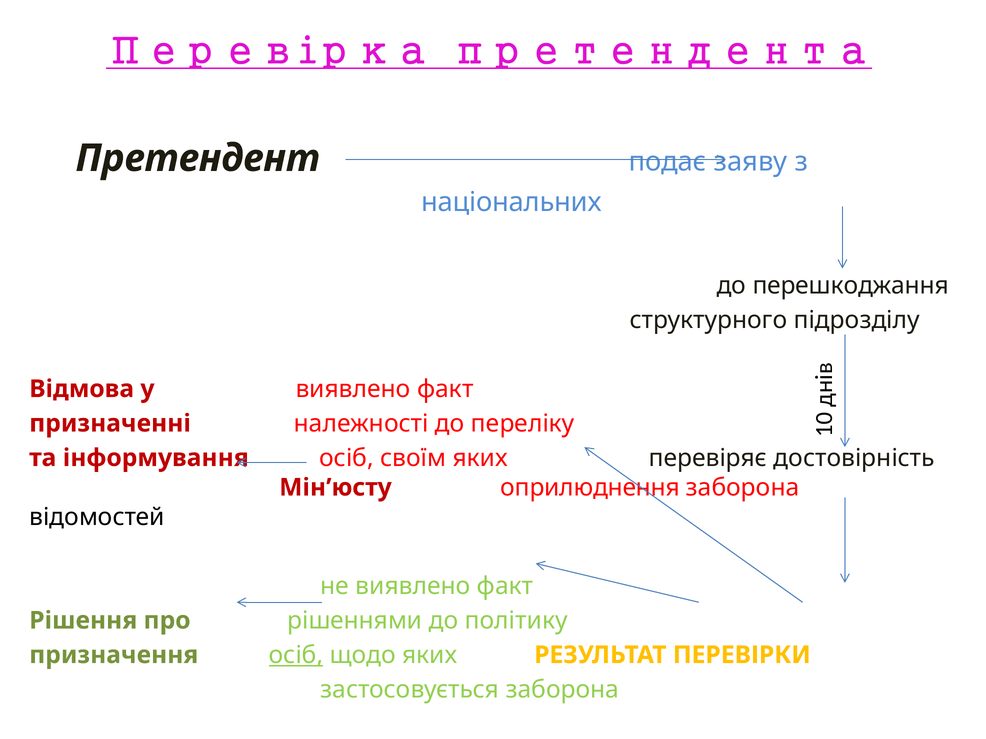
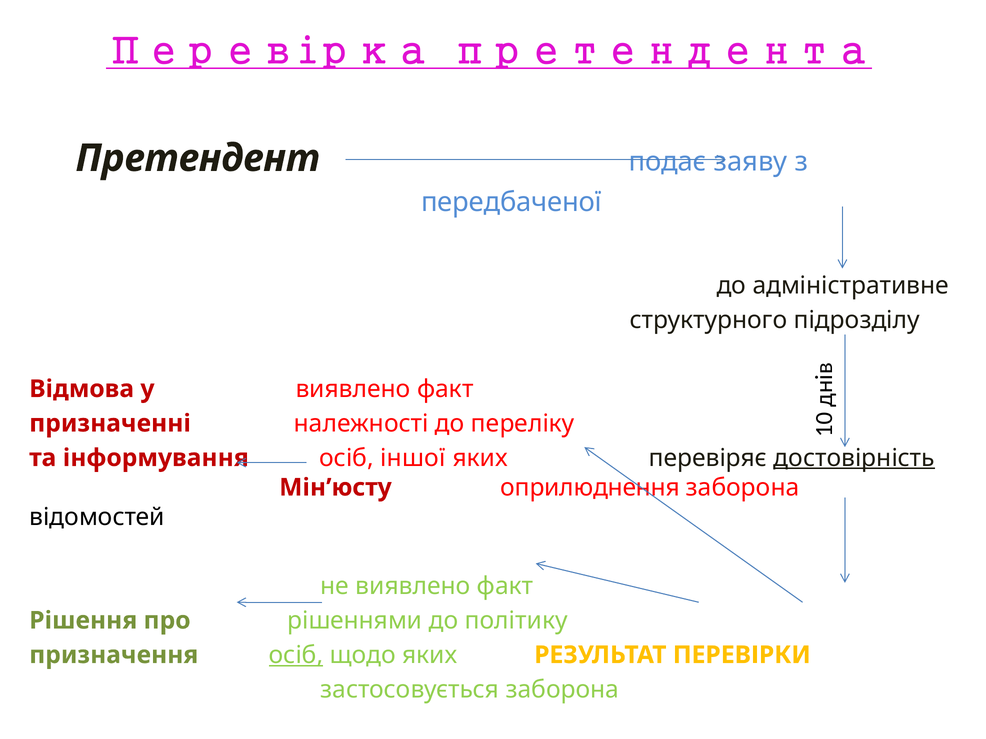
національних: національних -> передбаченої
перешкоджання: перешкоджання -> адміністративне
своїм: своїм -> іншої
достовірність underline: none -> present
